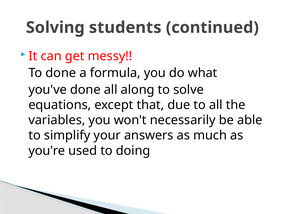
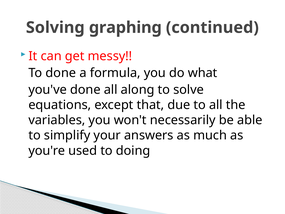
students: students -> graphing
